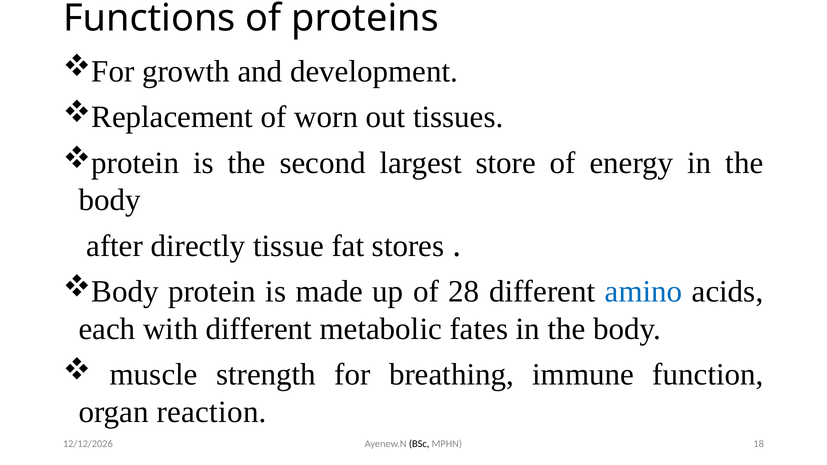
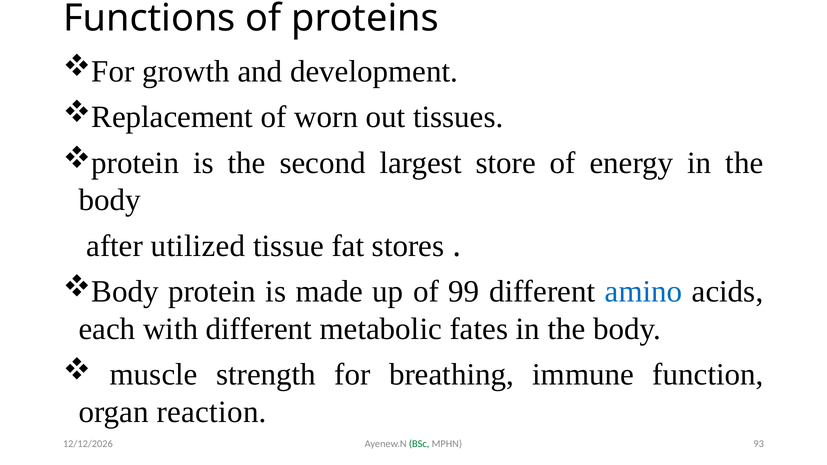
directly: directly -> utilized
28: 28 -> 99
BSc colour: black -> green
18: 18 -> 93
